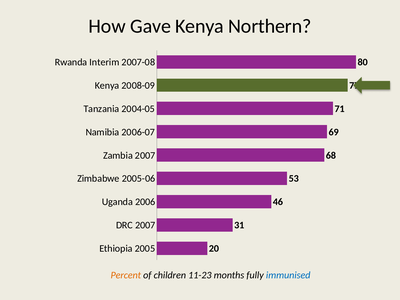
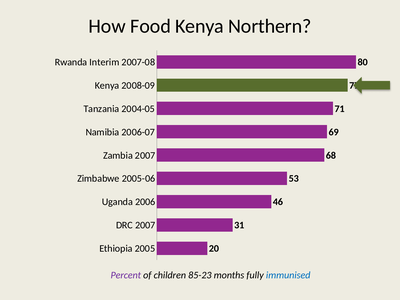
Gave: Gave -> Food
Percent colour: orange -> purple
11-23: 11-23 -> 85-23
